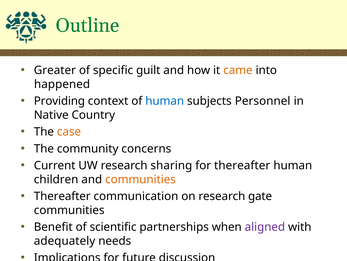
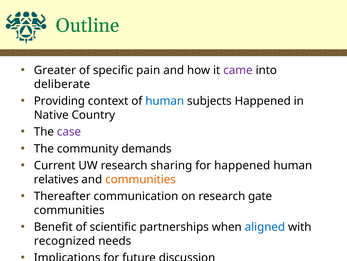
guilt: guilt -> pain
came colour: orange -> purple
happened: happened -> deliberate
subjects Personnel: Personnel -> Happened
case colour: orange -> purple
concerns: concerns -> demands
for thereafter: thereafter -> happened
children: children -> relatives
aligned colour: purple -> blue
adequately: adequately -> recognized
